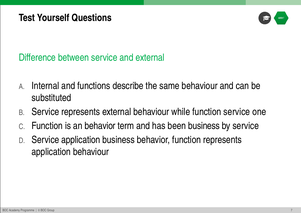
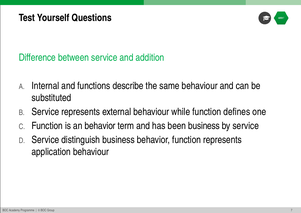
and external: external -> addition
function service: service -> defines
Service application: application -> distinguish
